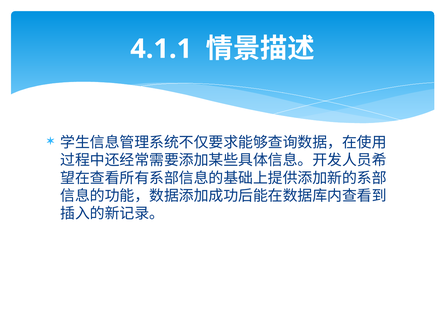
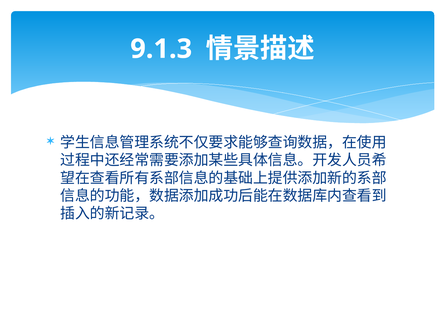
4.1.1: 4.1.1 -> 9.1.3
